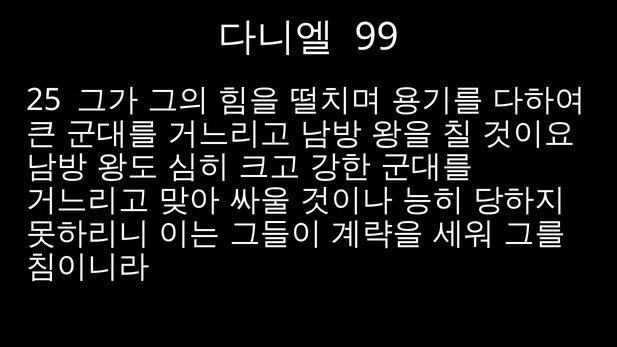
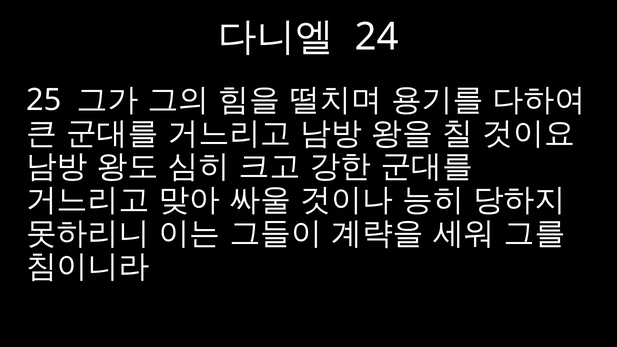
99: 99 -> 24
